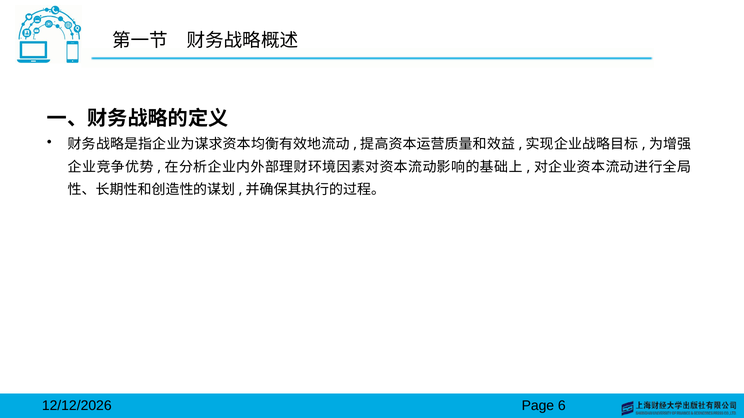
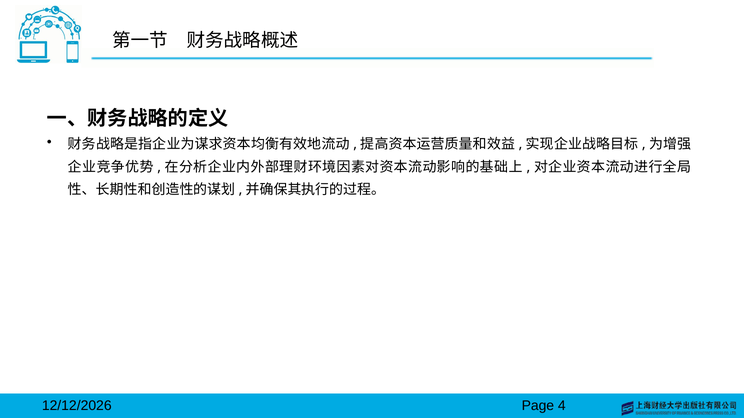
6: 6 -> 4
